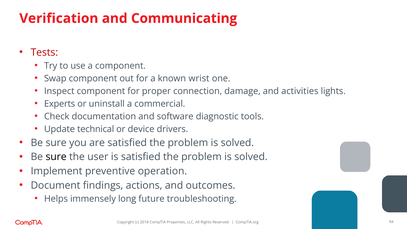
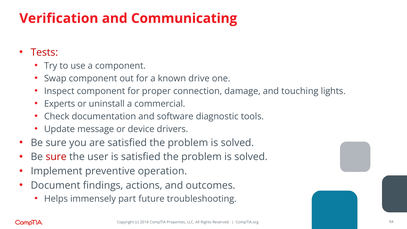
wrist: wrist -> drive
activities: activities -> touching
technical: technical -> message
sure at (56, 157) colour: black -> red
long: long -> part
